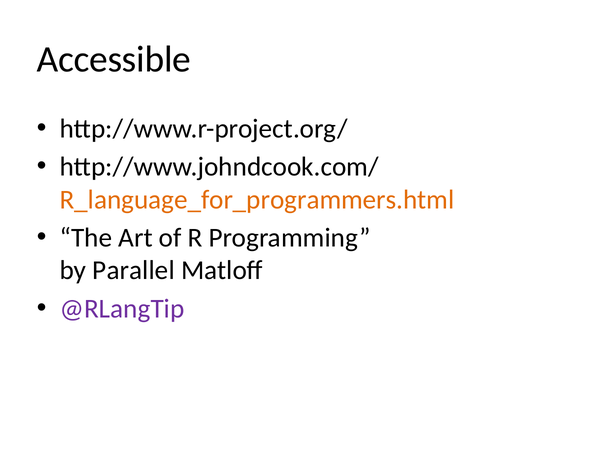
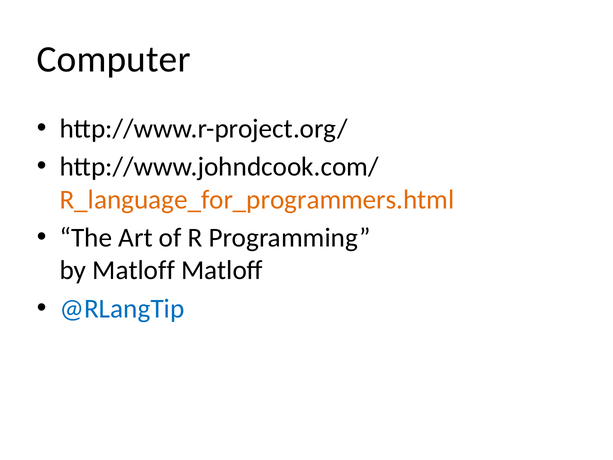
Accessible: Accessible -> Computer
by Parallel: Parallel -> Matloff
@RLangTip colour: purple -> blue
